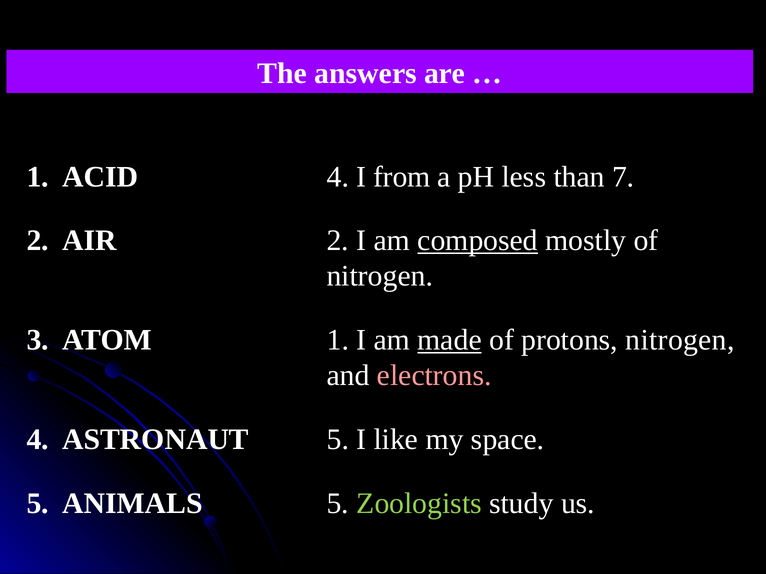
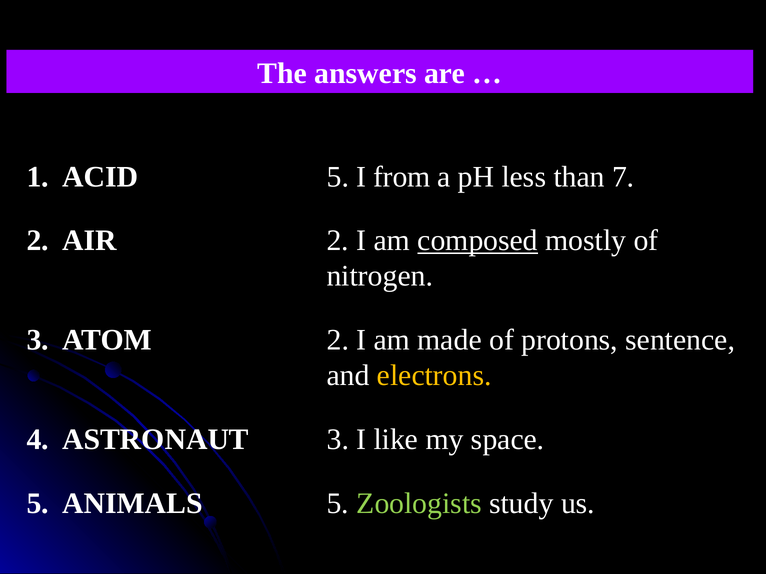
ACID 4: 4 -> 5
ATOM 1: 1 -> 2
made underline: present -> none
protons nitrogen: nitrogen -> sentence
electrons colour: pink -> yellow
ASTRONAUT 5: 5 -> 3
